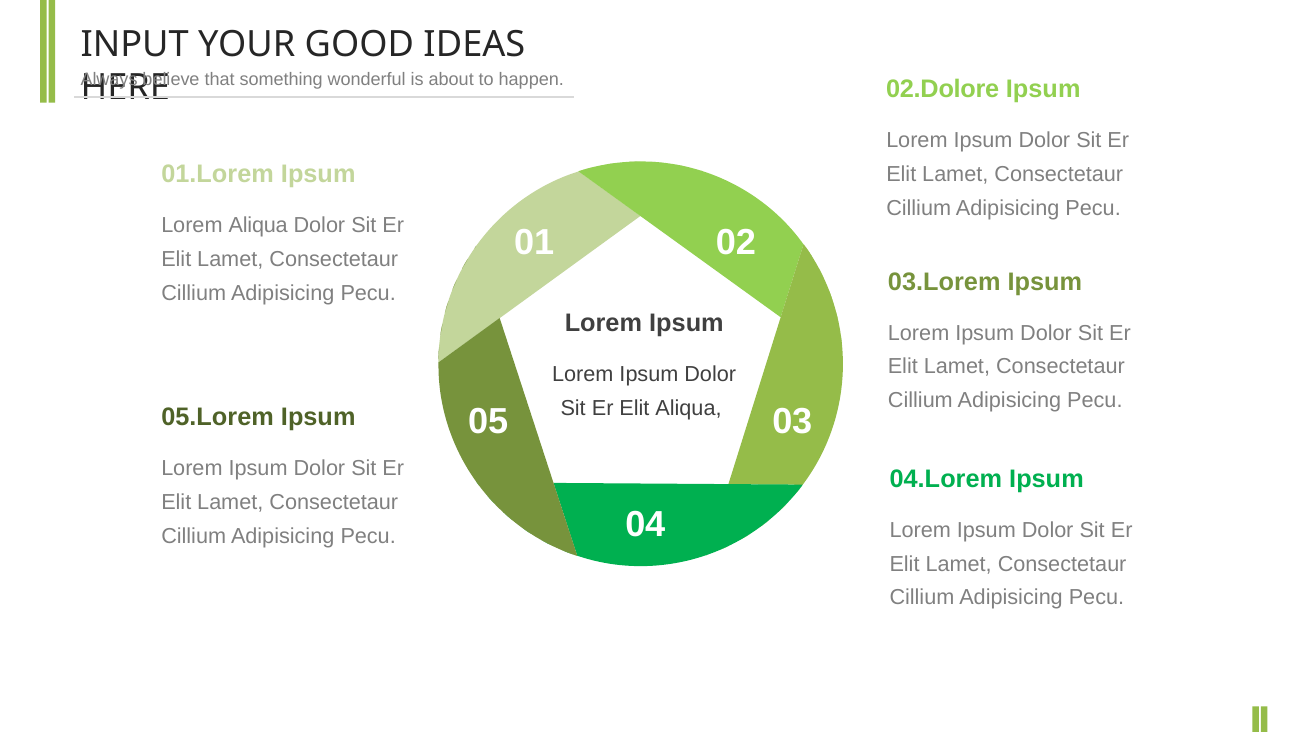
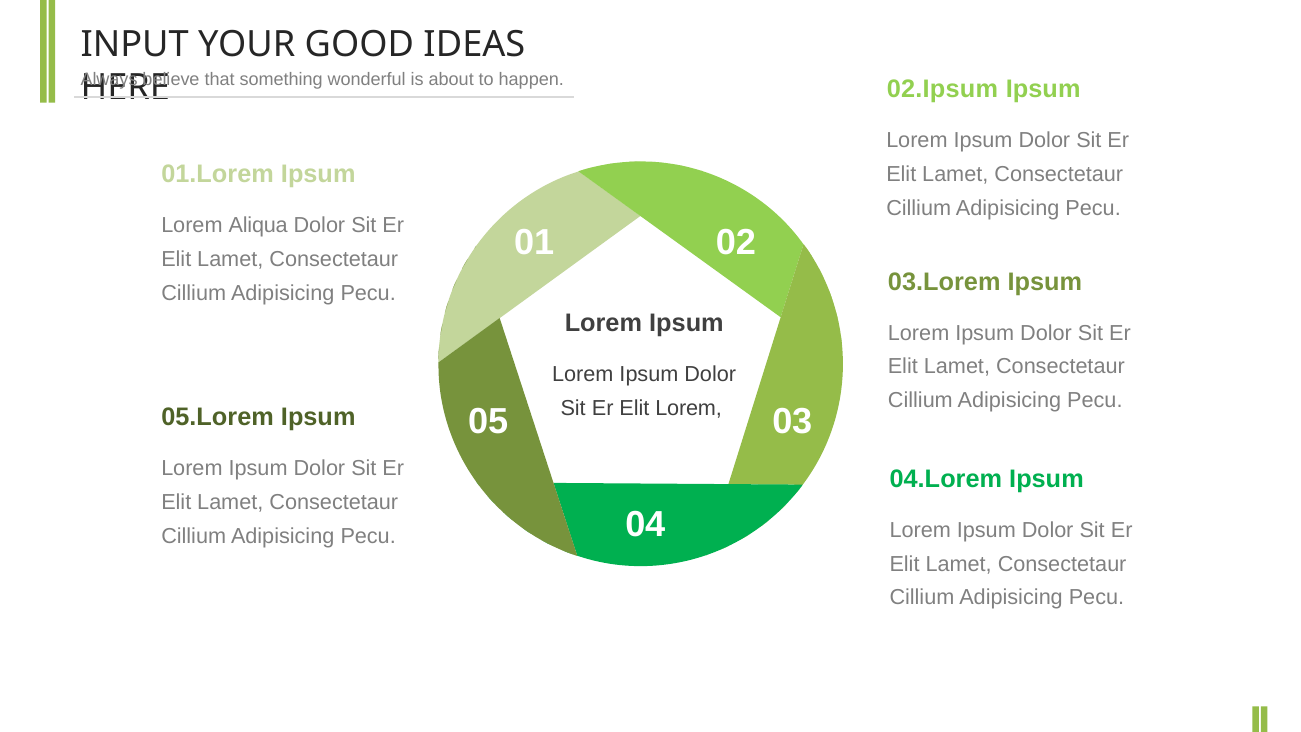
02.Dolore: 02.Dolore -> 02.Ipsum
Elit Aliqua: Aliqua -> Lorem
